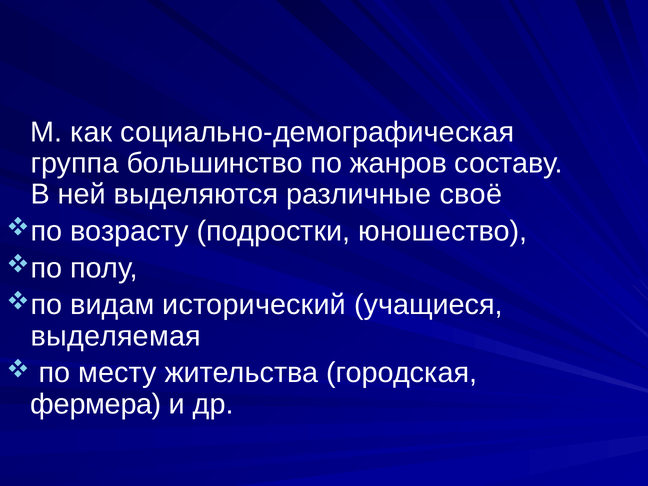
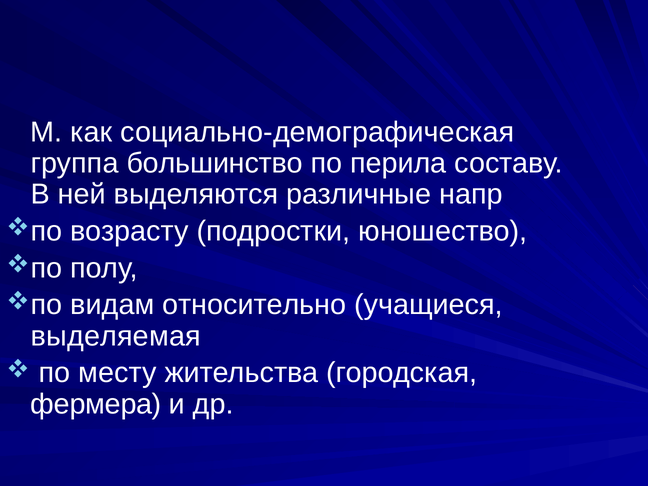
жанров: жанров -> перила
своё: своё -> напр
исторический: исторический -> относительно
